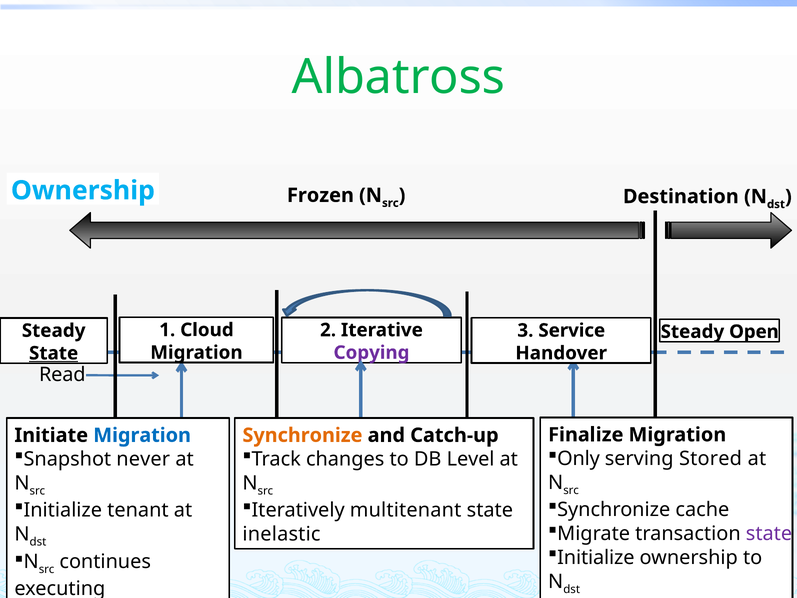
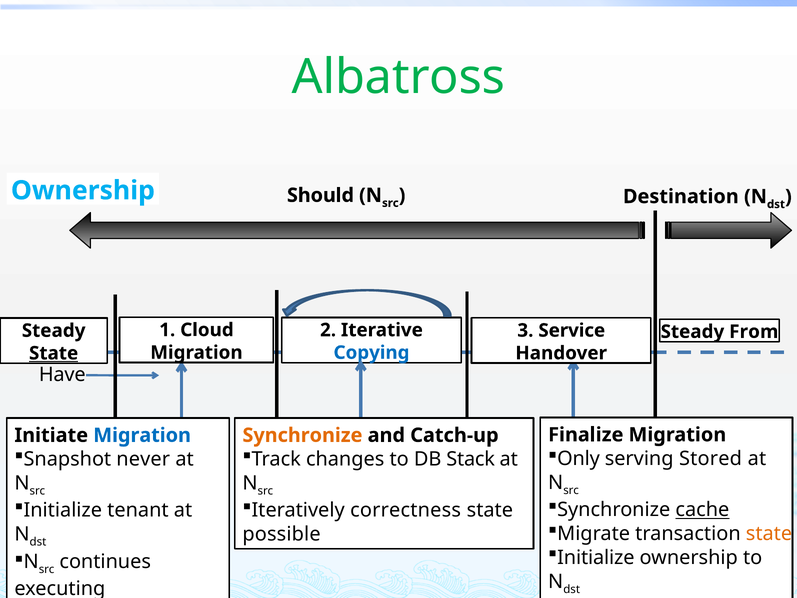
Frozen: Frozen -> Should
Open: Open -> From
Copying colour: purple -> blue
Read: Read -> Have
Level: Level -> Stack
cache underline: none -> present
multitenant: multitenant -> correctness
state at (769, 534) colour: purple -> orange
inelastic: inelastic -> possible
